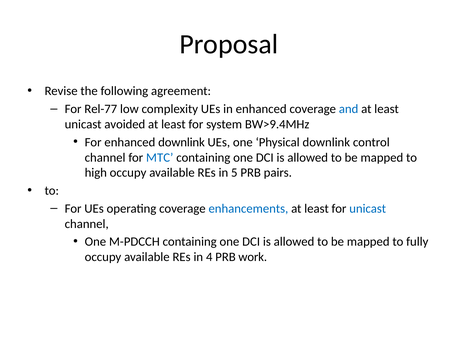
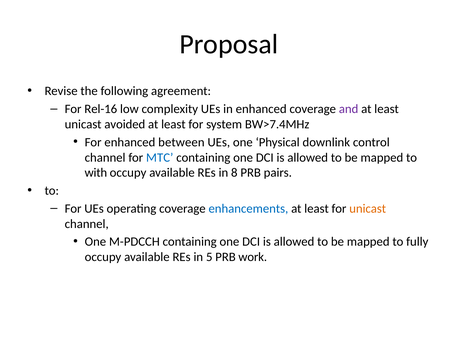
Rel-77: Rel-77 -> Rel-16
and colour: blue -> purple
BW>9.4MHz: BW>9.4MHz -> BW>7.4MHz
enhanced downlink: downlink -> between
high: high -> with
5: 5 -> 8
unicast at (368, 208) colour: blue -> orange
4: 4 -> 5
